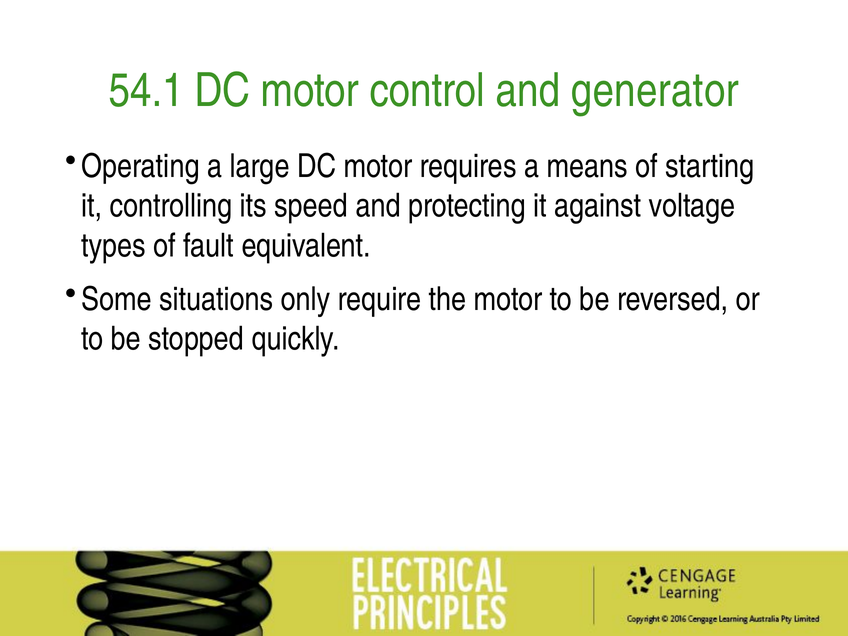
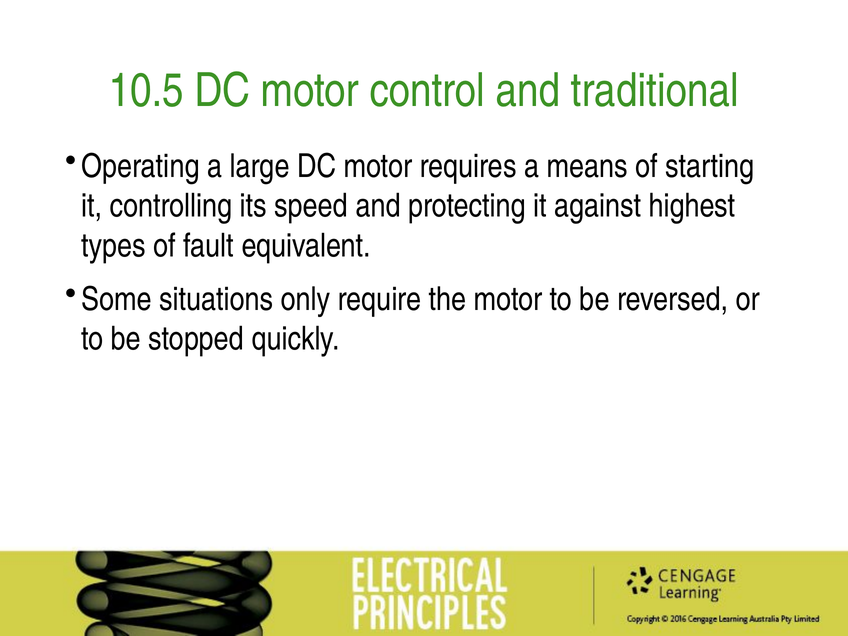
54.1: 54.1 -> 10.5
generator: generator -> traditional
voltage: voltage -> highest
